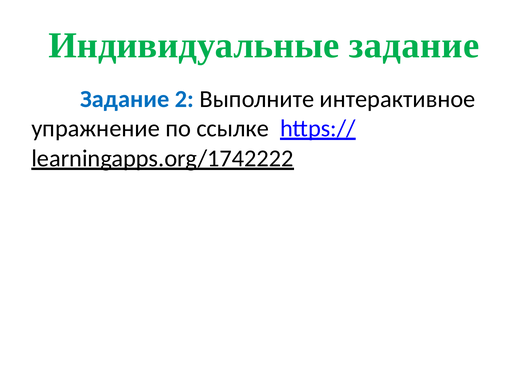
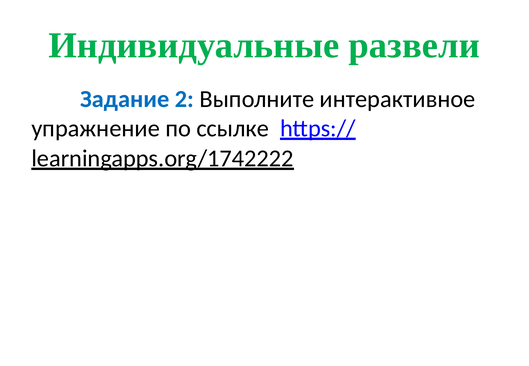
Индивидуальные задание: задание -> развели
